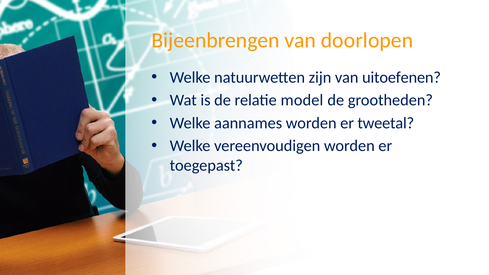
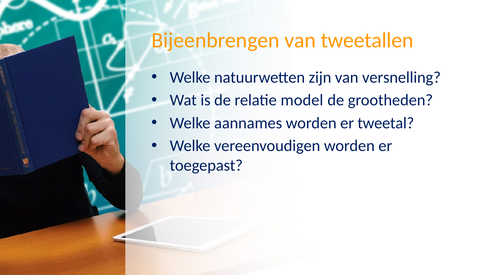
doorlopen: doorlopen -> tweetallen
uitoefenen: uitoefenen -> versnelling
